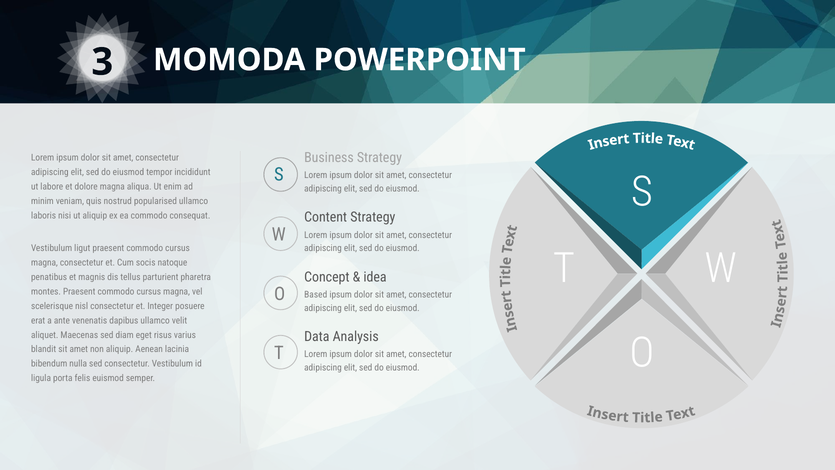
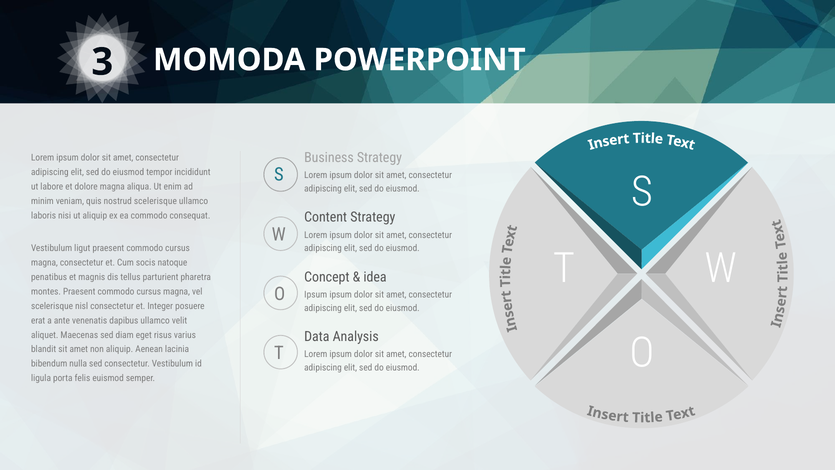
nostrud popularised: popularised -> scelerisque
Based at (316, 294): Based -> Ipsum
